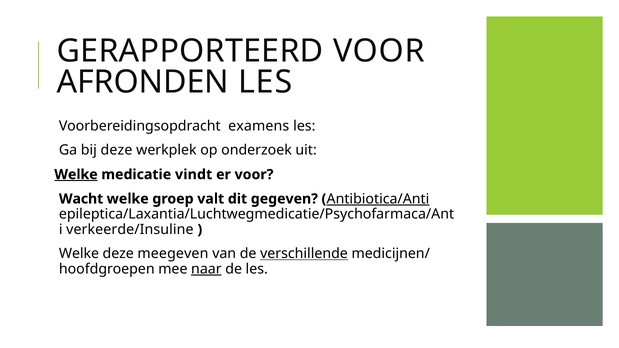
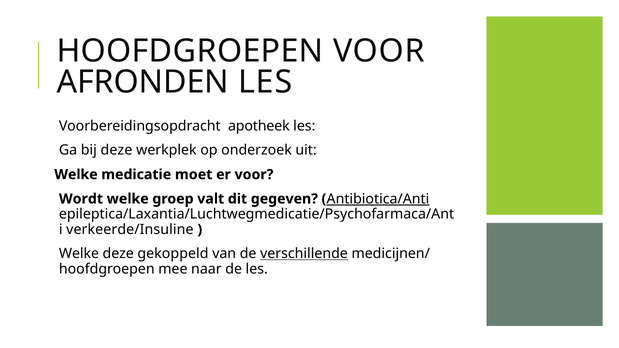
GERAPPORTEERD at (190, 51): GERAPPORTEERD -> HOOFDGROEPEN
examens: examens -> apotheek
Welke at (76, 175) underline: present -> none
vindt: vindt -> moet
Wacht: Wacht -> Wordt
meegeven: meegeven -> gekoppeld
naar underline: present -> none
